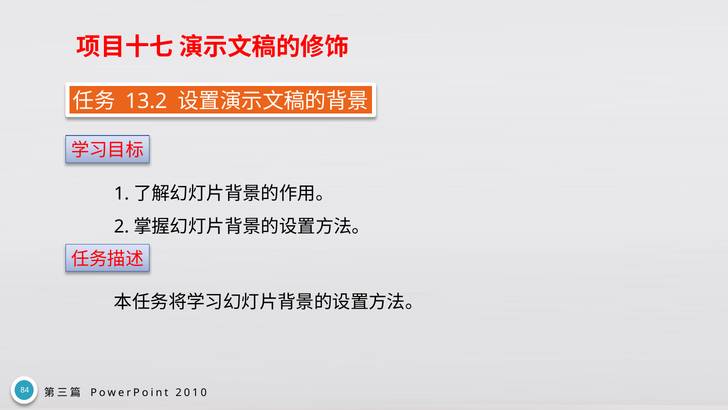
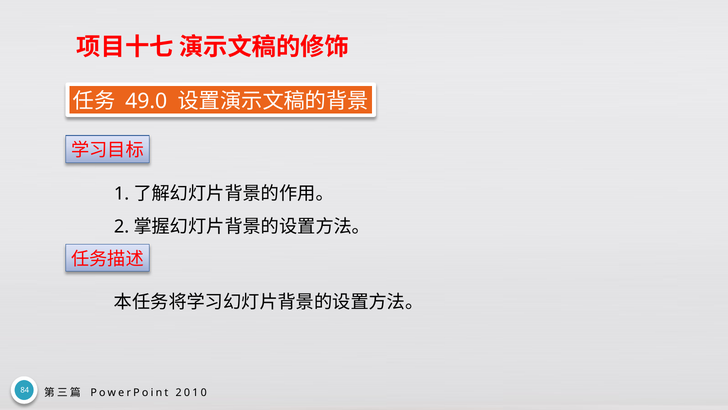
13.2: 13.2 -> 49.0
